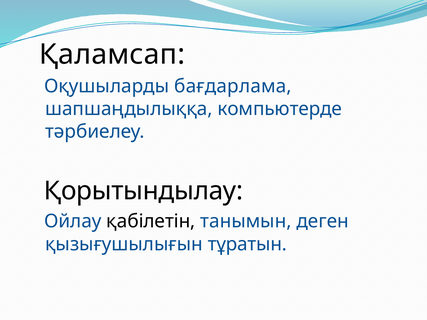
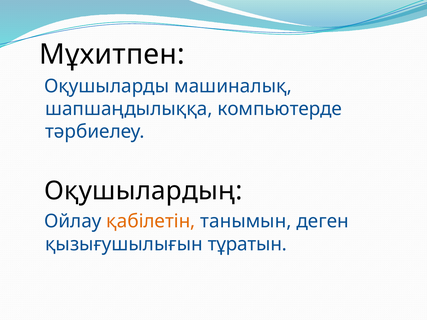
Қаламсап: Қаламсап -> Мұхитпен
бағдарлама: бағдарлама -> машиналық
Қорытындылау: Қорытындылау -> Оқушылардың
қабілетін colour: black -> orange
